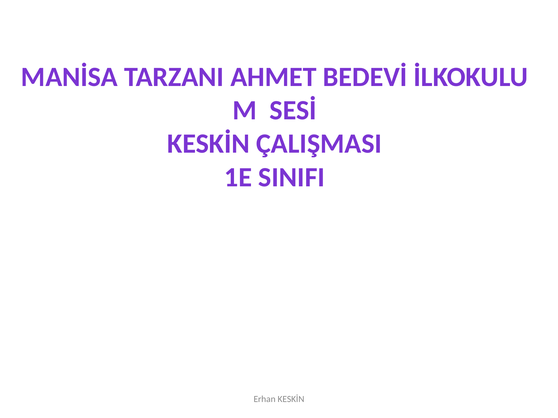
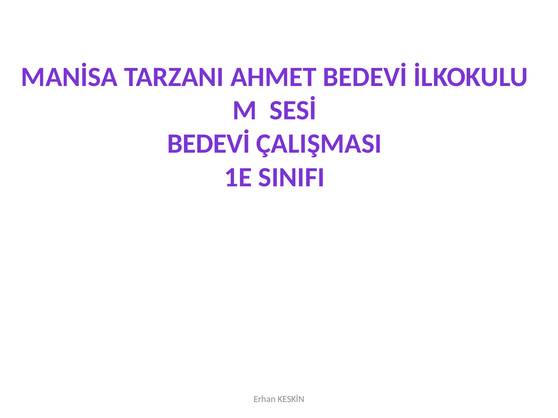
KESKİN at (209, 144): KESKİN -> BEDEVİ
